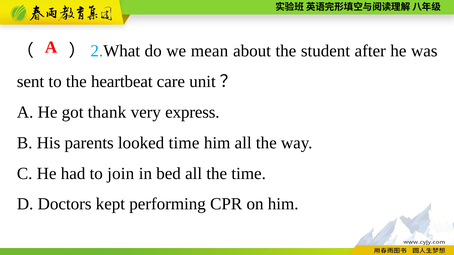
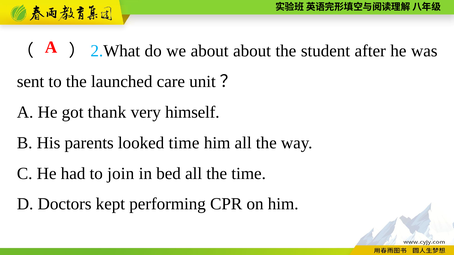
we mean: mean -> about
heartbeat: heartbeat -> launched
express: express -> himself
